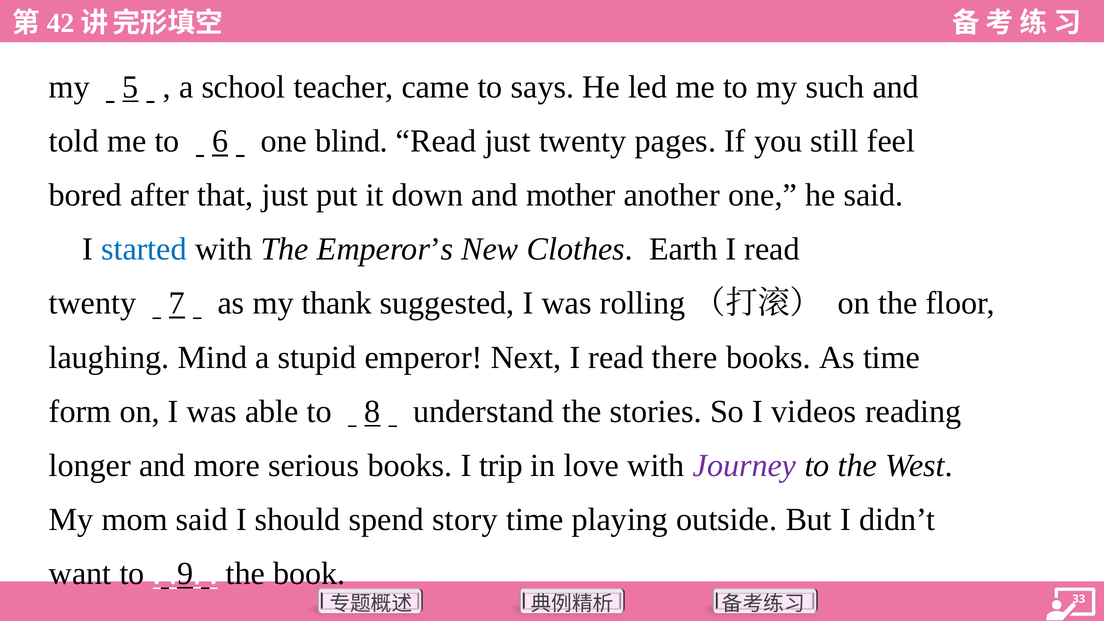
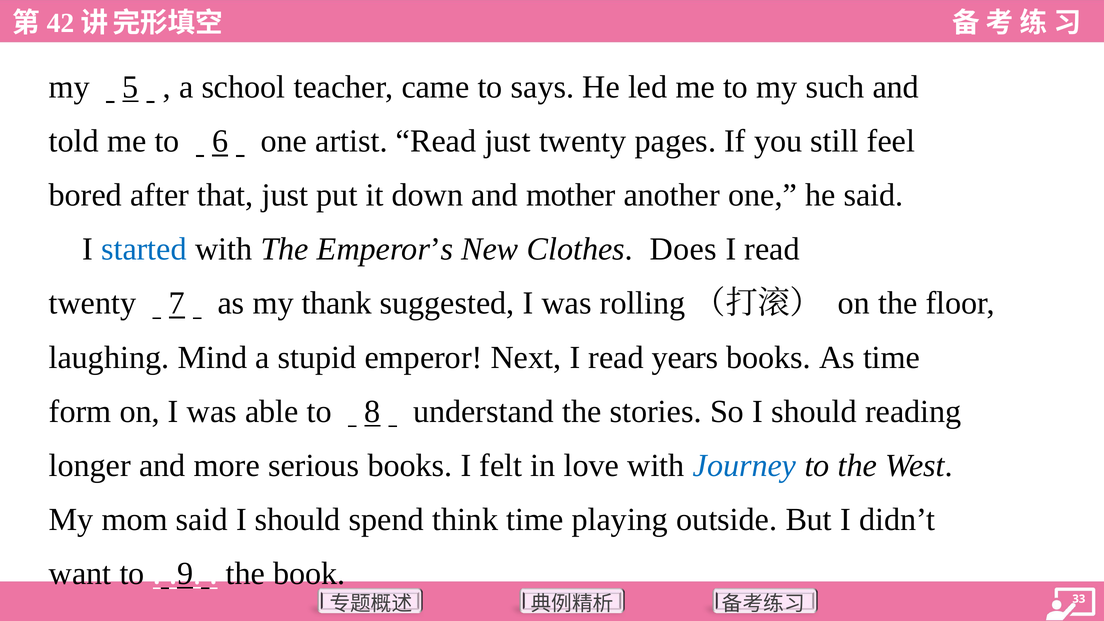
blind: blind -> artist
Earth: Earth -> Does
there: there -> years
So I videos: videos -> should
trip: trip -> felt
Journey colour: purple -> blue
story: story -> think
